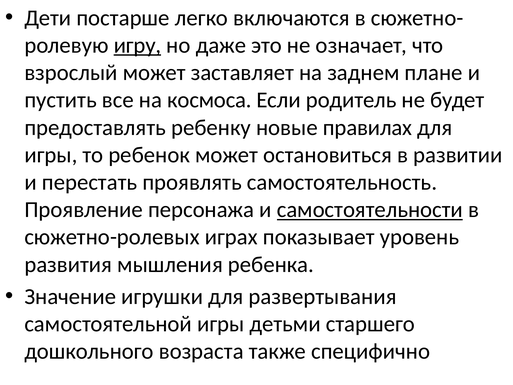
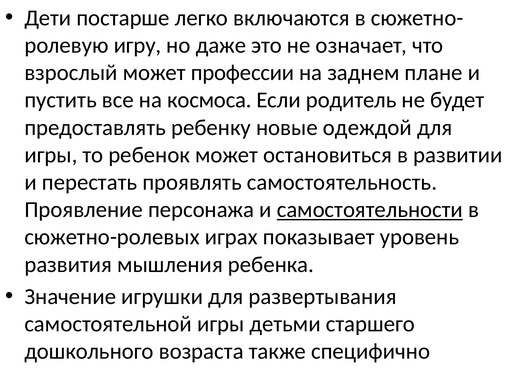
игру underline: present -> none
заставляет: заставляет -> профессии
правилах: правилах -> одеждой
